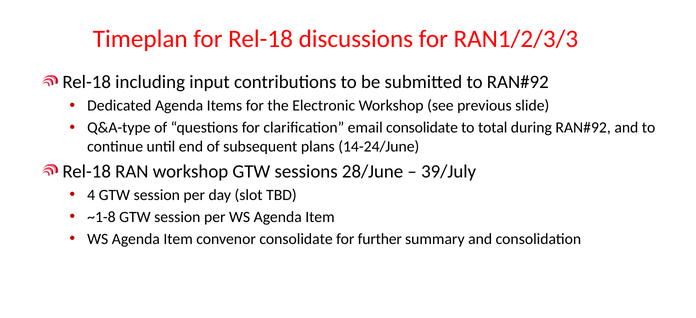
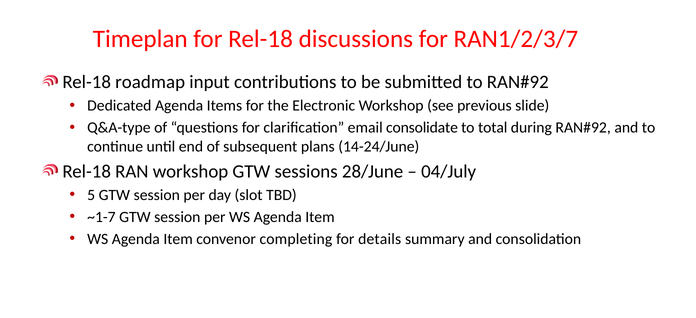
RAN1/2/3/3: RAN1/2/3/3 -> RAN1/2/3/7
including: including -> roadmap
39/July: 39/July -> 04/July
4: 4 -> 5
~1-8: ~1-8 -> ~1-7
convenor consolidate: consolidate -> completing
further: further -> details
